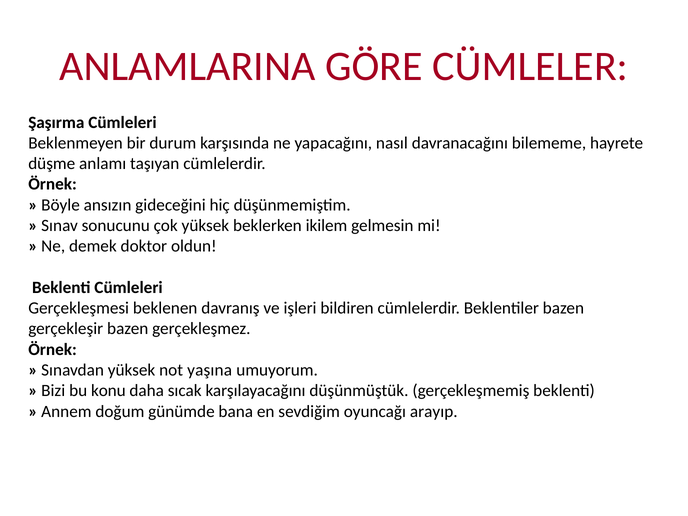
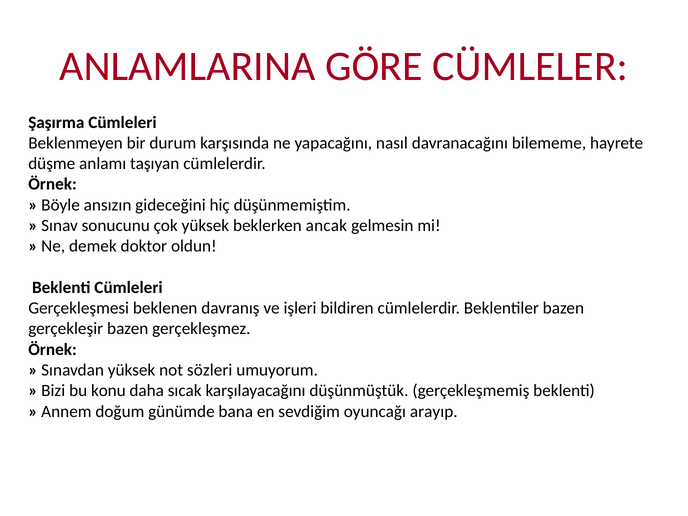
ikilem: ikilem -> ancak
yaşına: yaşına -> sözleri
